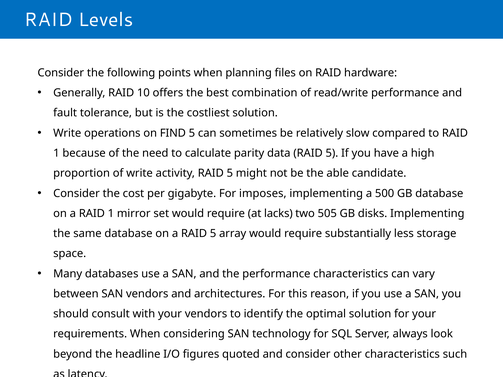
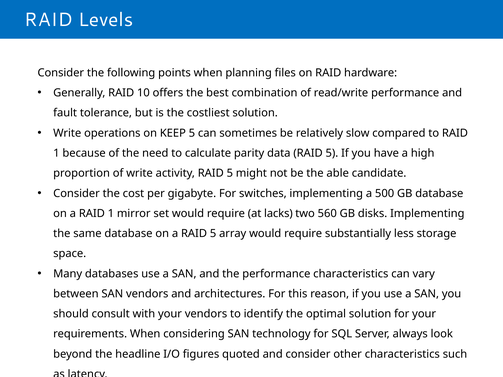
FIND: FIND -> KEEP
imposes: imposes -> switches
505: 505 -> 560
